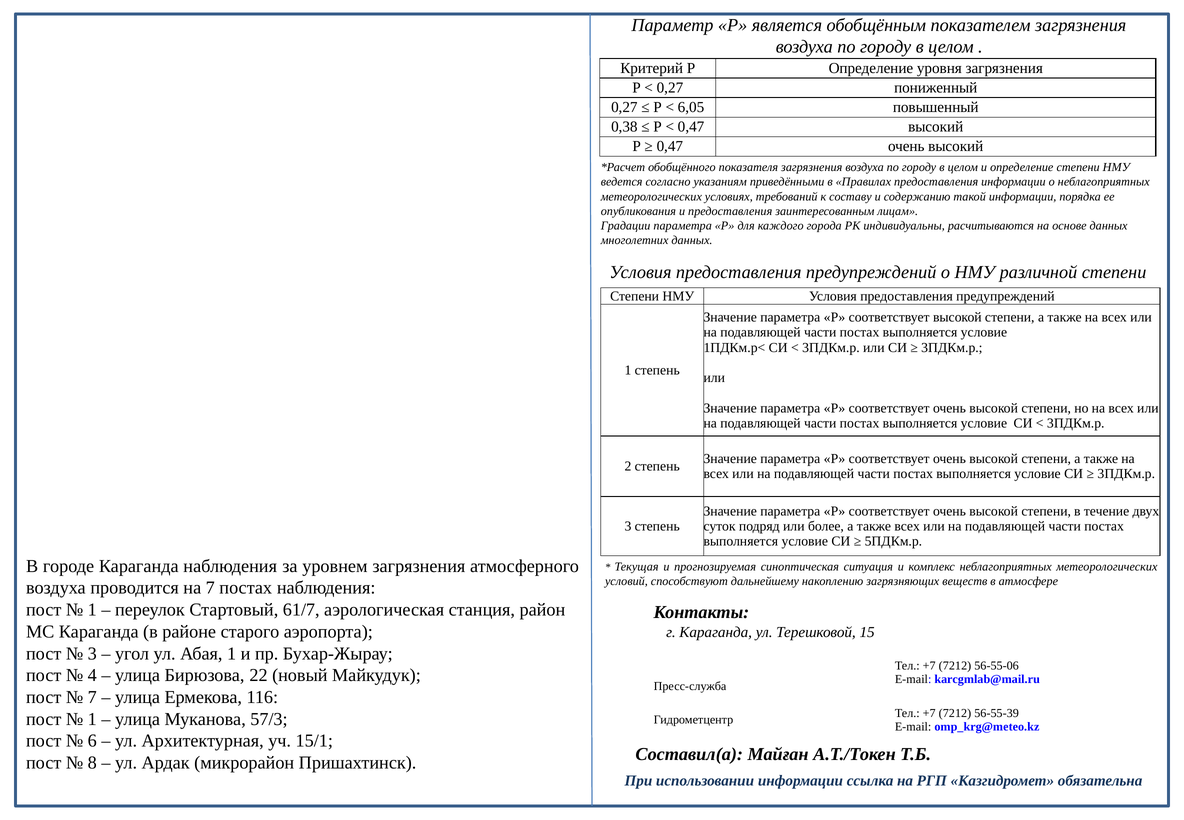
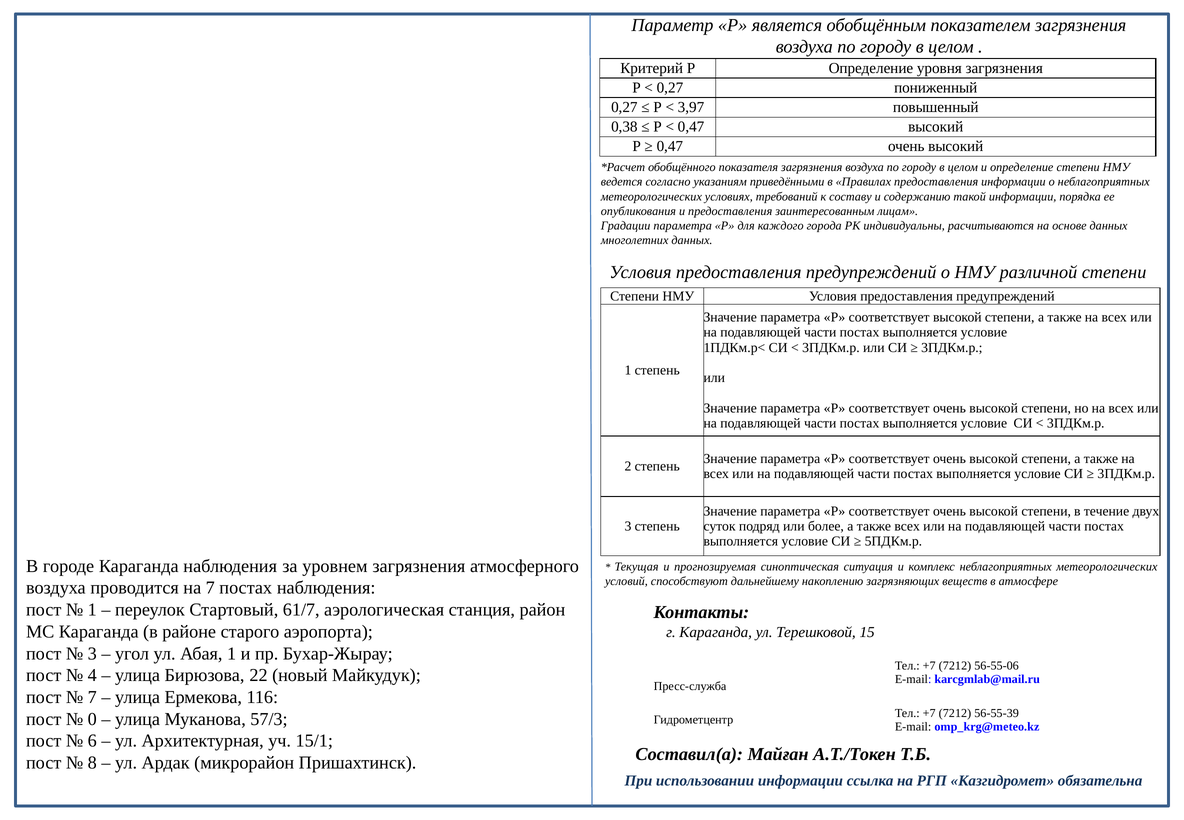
6,05: 6,05 -> 3,97
1 at (92, 719): 1 -> 0
